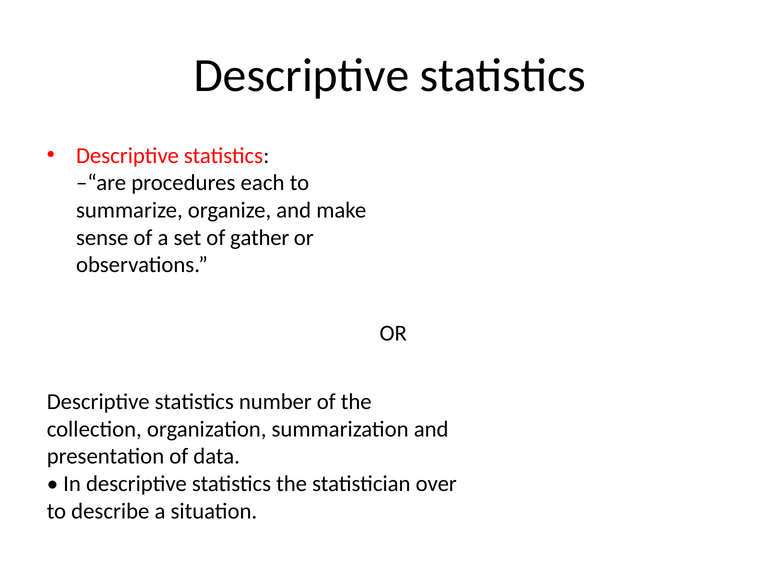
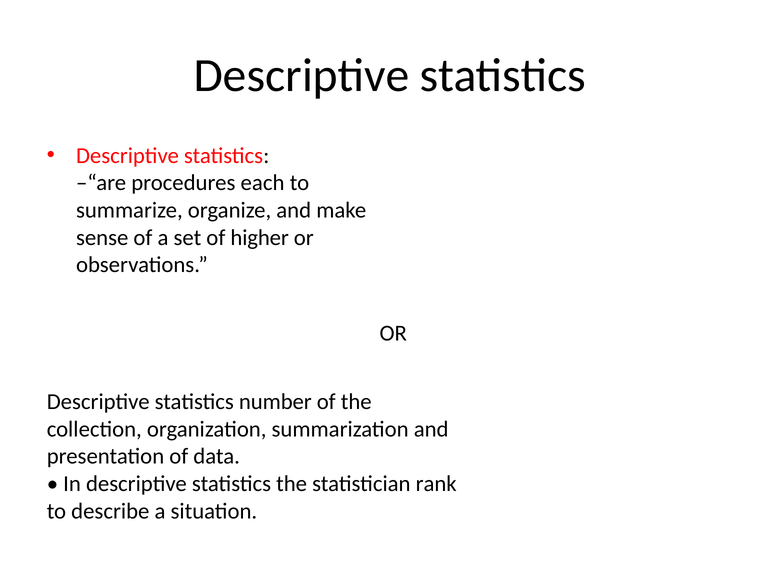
gather: gather -> higher
over: over -> rank
